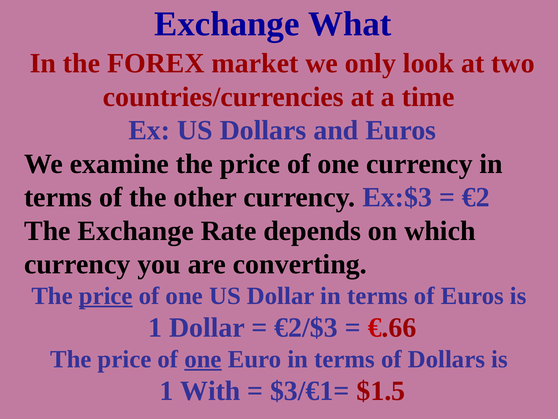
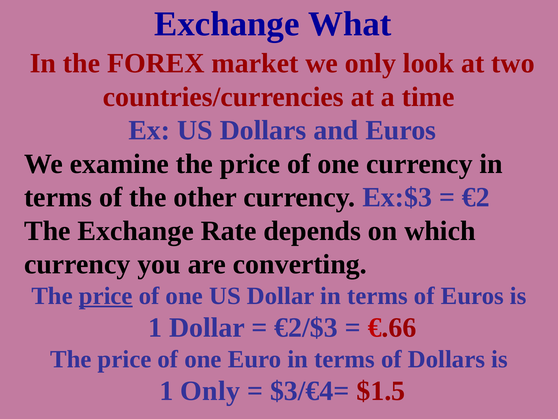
one at (203, 359) underline: present -> none
1 With: With -> Only
$3/€1=: $3/€1= -> $3/€4=
